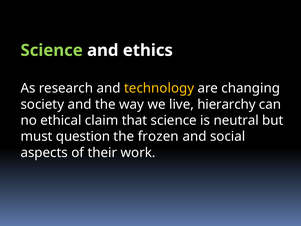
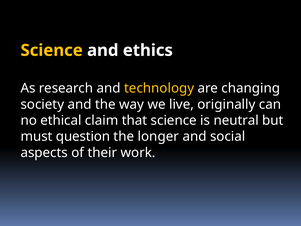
Science at (52, 50) colour: light green -> yellow
hierarchy: hierarchy -> originally
frozen: frozen -> longer
